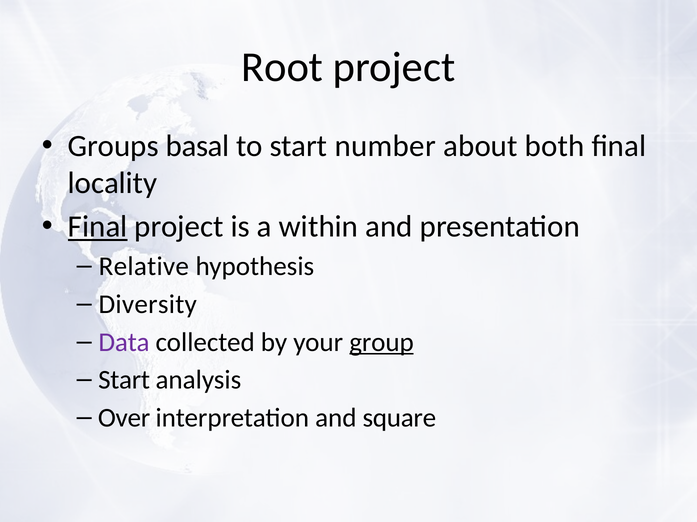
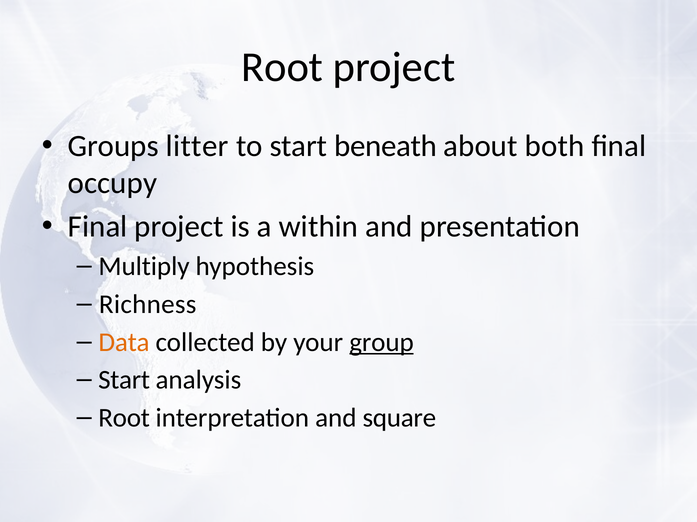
basal: basal -> litter
number: number -> beneath
locality: locality -> occupy
Final at (98, 227) underline: present -> none
Relative: Relative -> Multiply
Diversity: Diversity -> Richness
Data colour: purple -> orange
Over at (124, 418): Over -> Root
